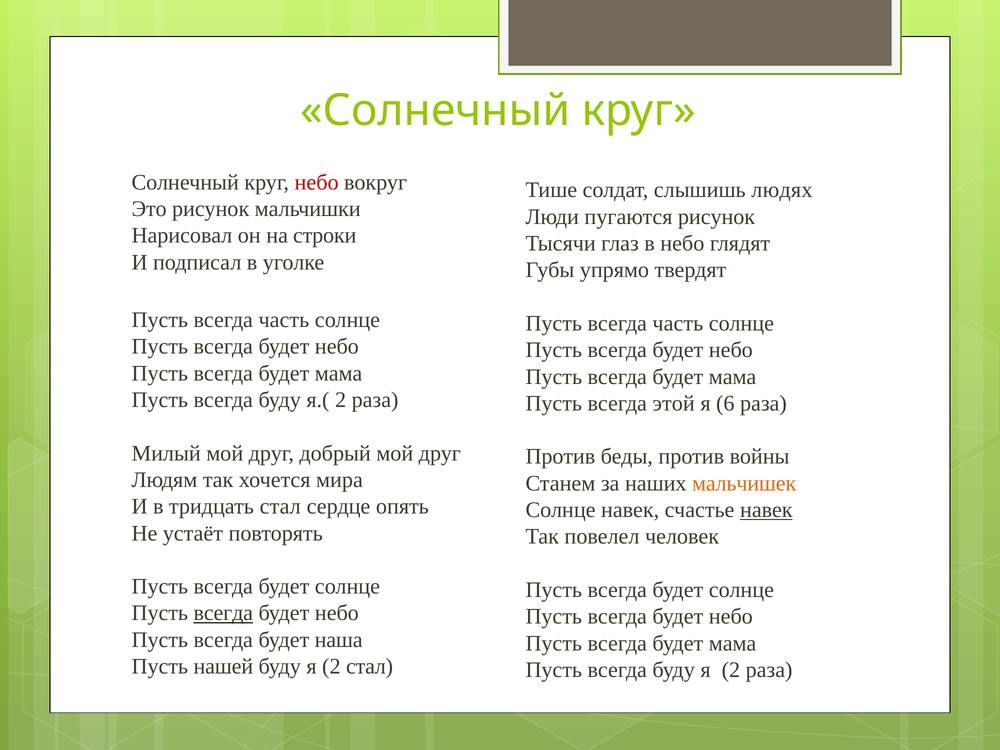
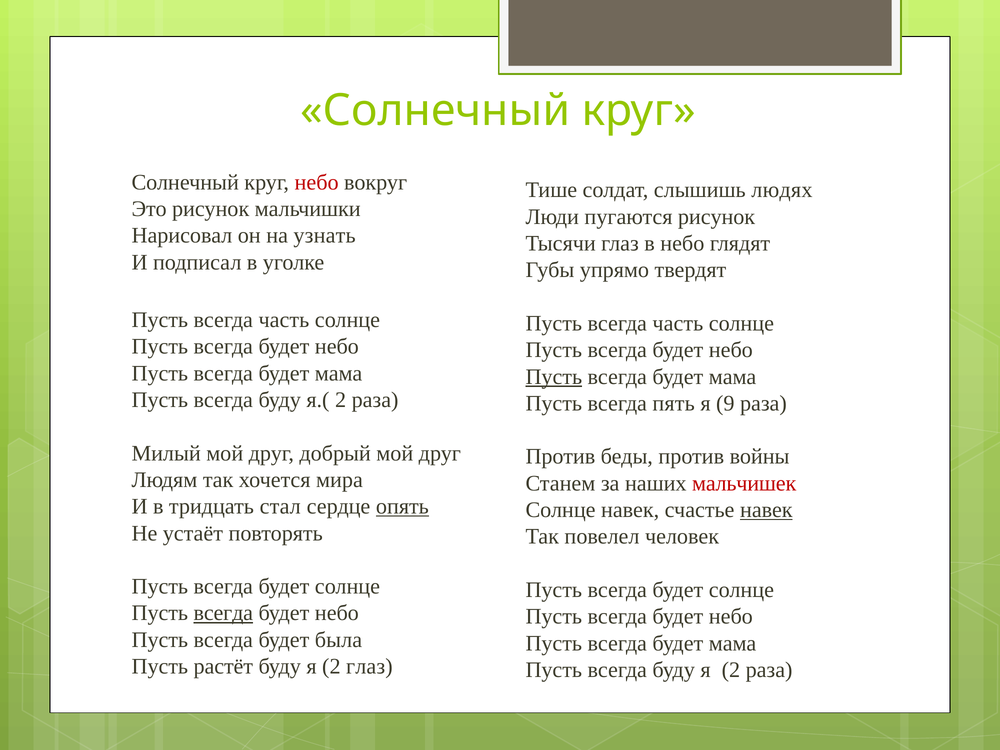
строки: строки -> узнать
Пусть at (554, 377) underline: none -> present
этой: этой -> пять
6: 6 -> 9
мальчишек colour: orange -> red
опять underline: none -> present
наша: наша -> была
нашей: нашей -> растёт
2 стал: стал -> глаз
